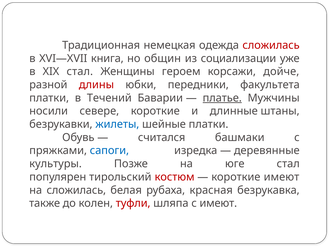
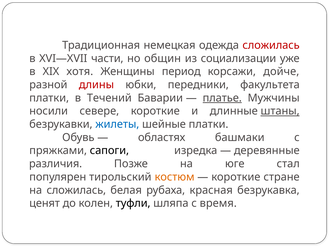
книга: книга -> части
XIX стал: стал -> хотя
героем: героем -> период
штаны underline: none -> present
считался: считался -> областях
сапоги colour: blue -> black
культуры: культуры -> различия
костюм colour: red -> orange
короткие имеют: имеют -> стране
также: также -> ценят
туфли colour: red -> black
с имеют: имеют -> время
